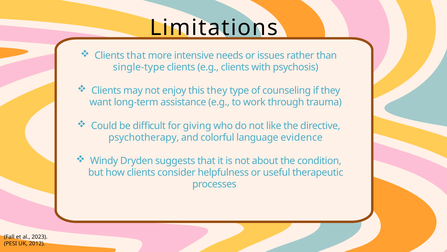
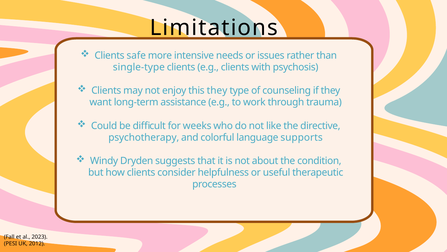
Clients that: that -> safe
giving: giving -> weeks
evidence: evidence -> supports
